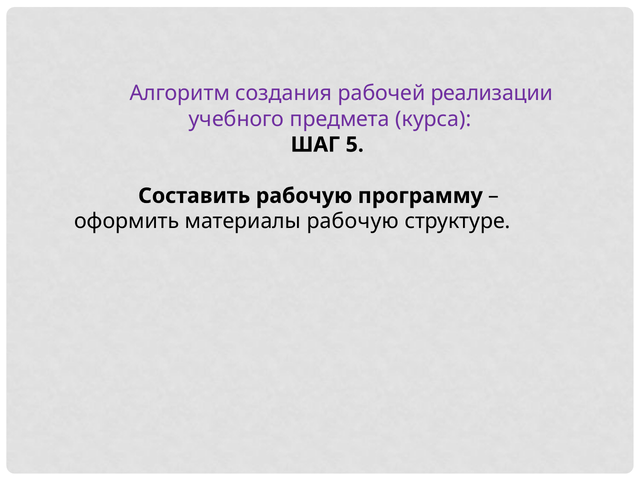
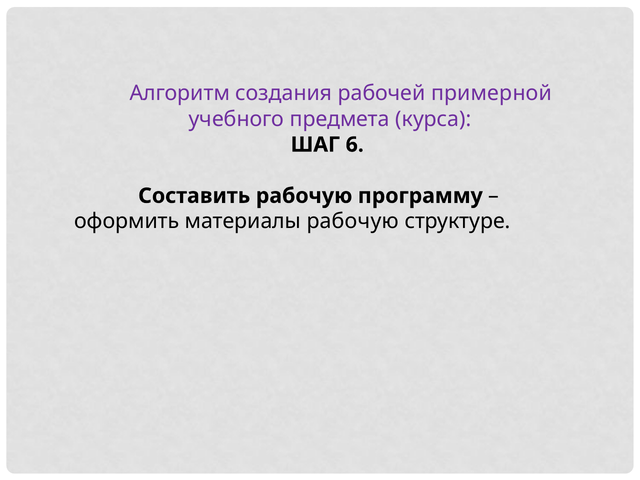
реализации: реализации -> примерной
5: 5 -> 6
